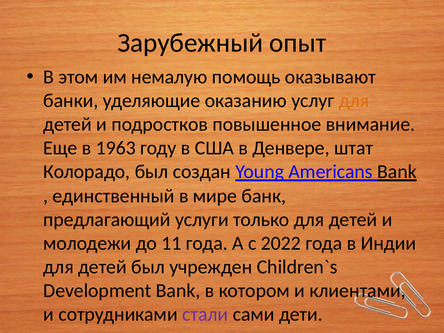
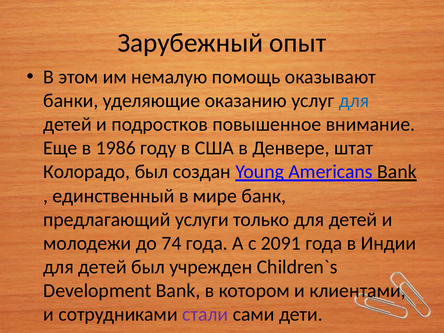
для at (354, 101) colour: orange -> blue
1963: 1963 -> 1986
11: 11 -> 74
2022: 2022 -> 2091
